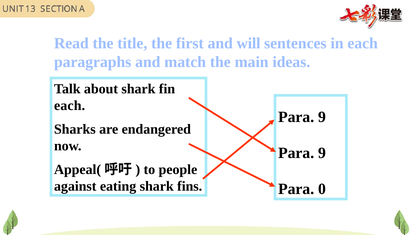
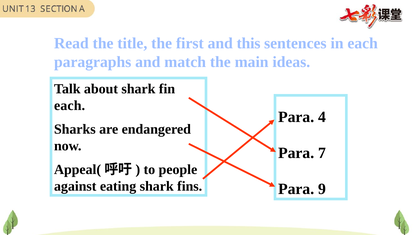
will: will -> this
9 at (322, 117): 9 -> 4
9 at (322, 153): 9 -> 7
0: 0 -> 9
